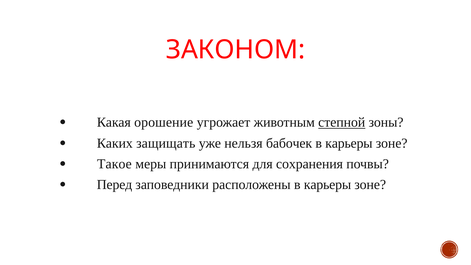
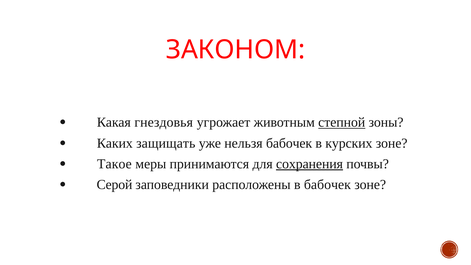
орошение: орошение -> гнездовья
карьеры at (349, 143): карьеры -> курских
сохранения underline: none -> present
Перед: Перед -> Серой
расположены в карьеры: карьеры -> бабочек
